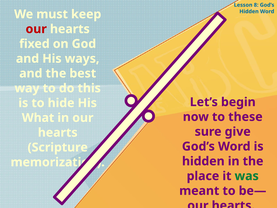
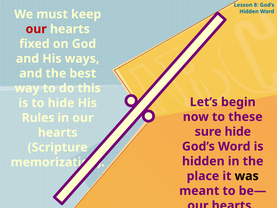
What: What -> Rules
give at (238, 131): give -> hide
was colour: green -> black
